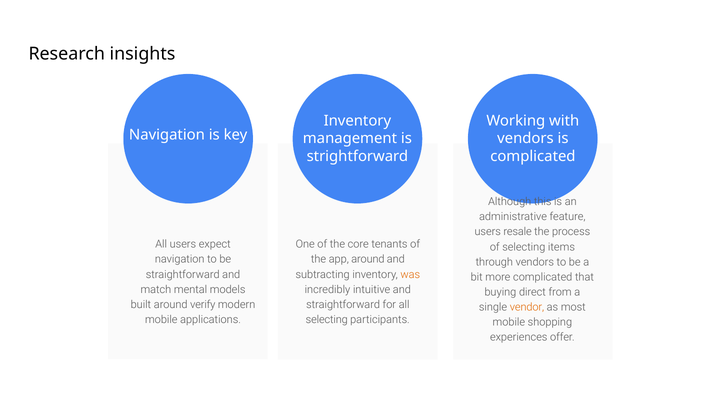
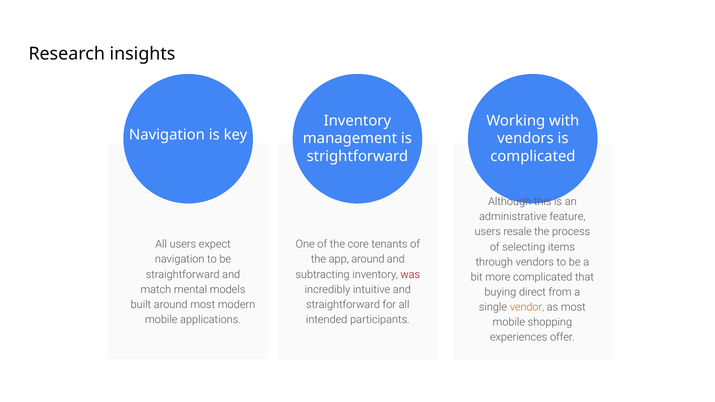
was colour: orange -> red
around verify: verify -> most
selecting at (327, 320): selecting -> intended
